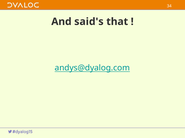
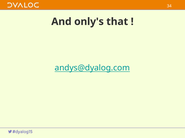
said's: said's -> only's
